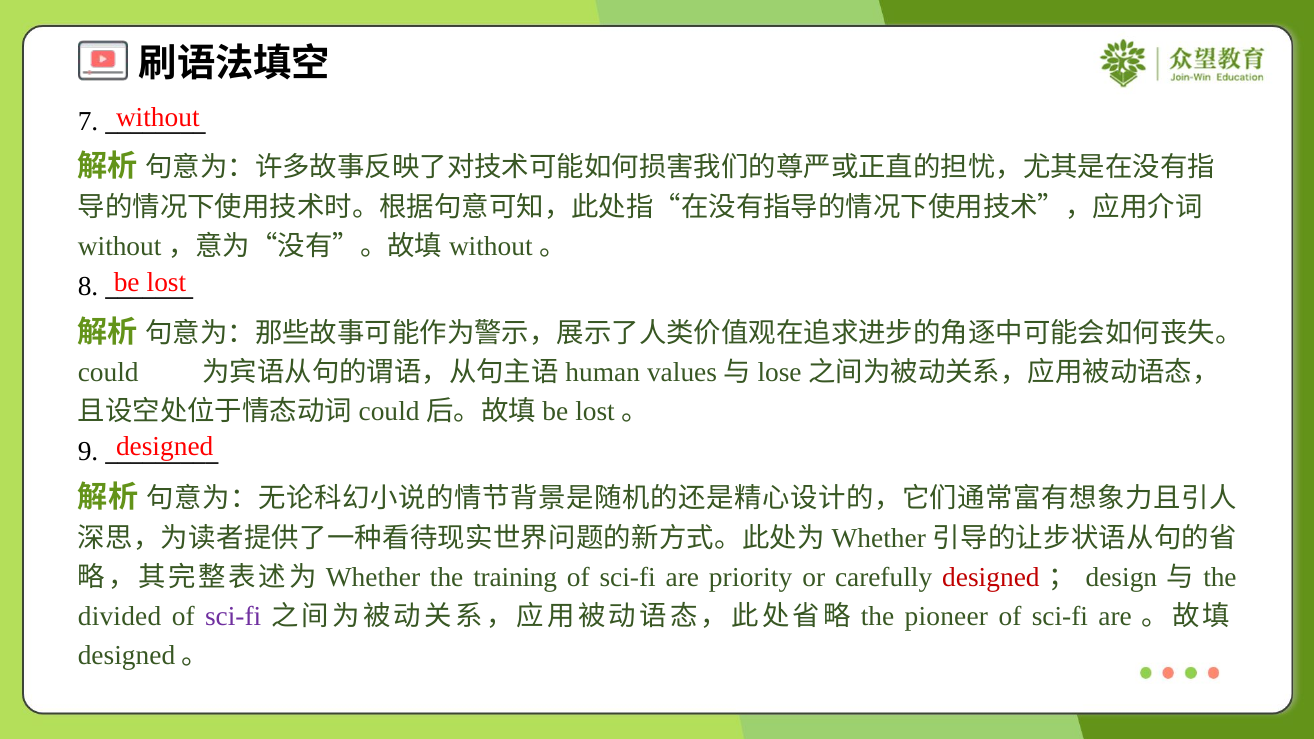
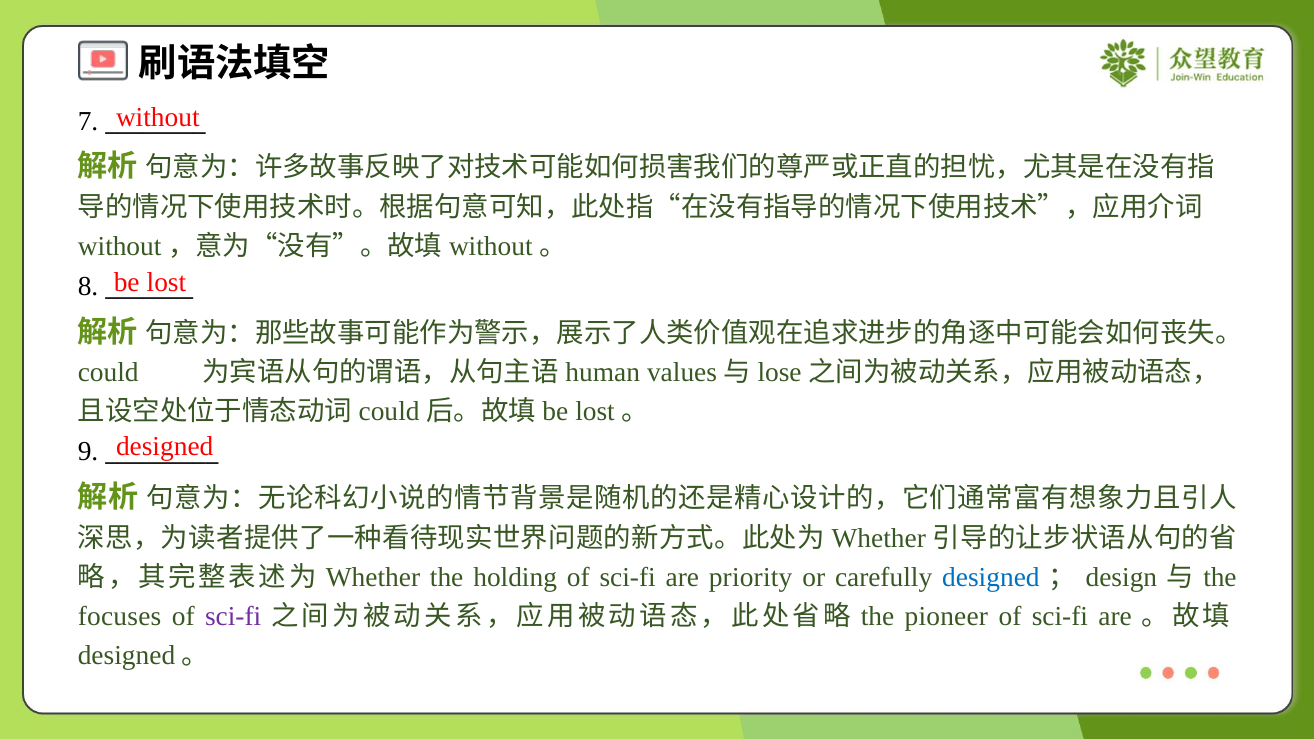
training: training -> holding
designed at (991, 578) colour: red -> blue
divided: divided -> focuses
